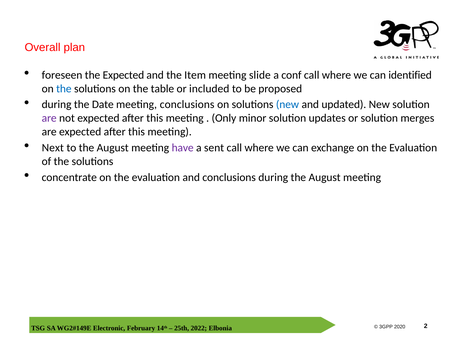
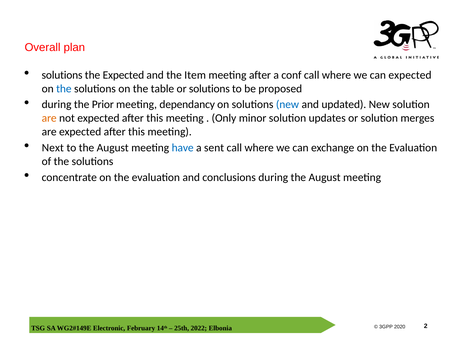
foreseen at (62, 75): foreseen -> solutions
meeting slide: slide -> after
can identified: identified -> expected
or included: included -> solutions
Date: Date -> Prior
meeting conclusions: conclusions -> dependancy
are at (49, 118) colour: purple -> orange
have colour: purple -> blue
